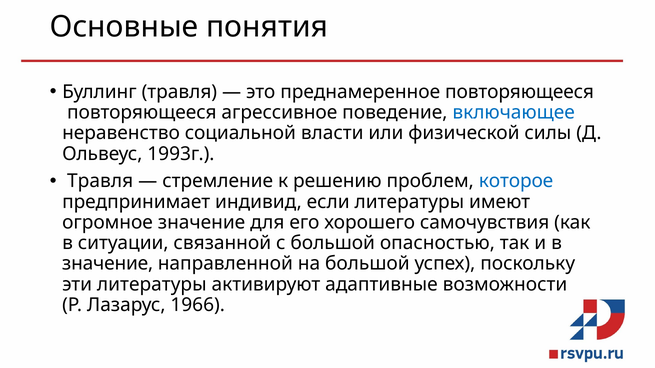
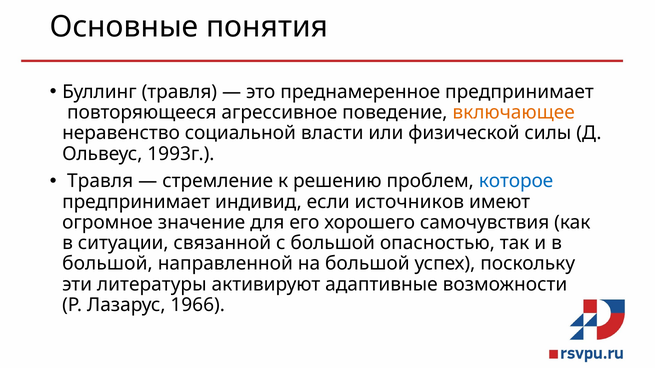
повторяющееся at (520, 92): повторяющееся -> предпринимает
включающее colour: blue -> orange
если литературы: литературы -> источников
значение at (108, 264): значение -> большой
